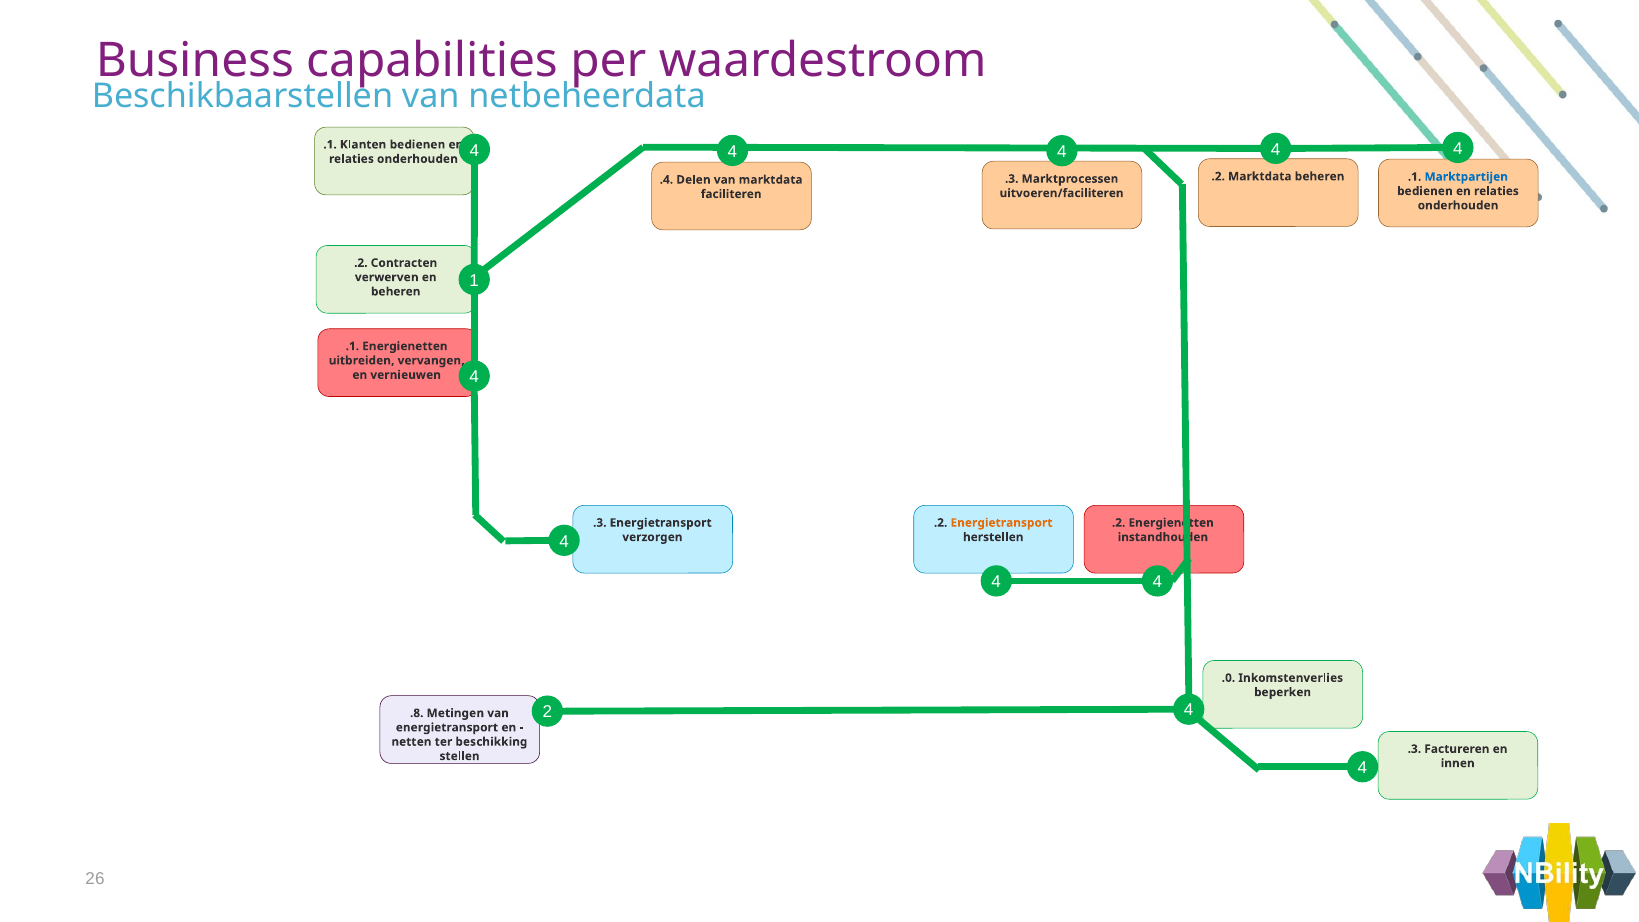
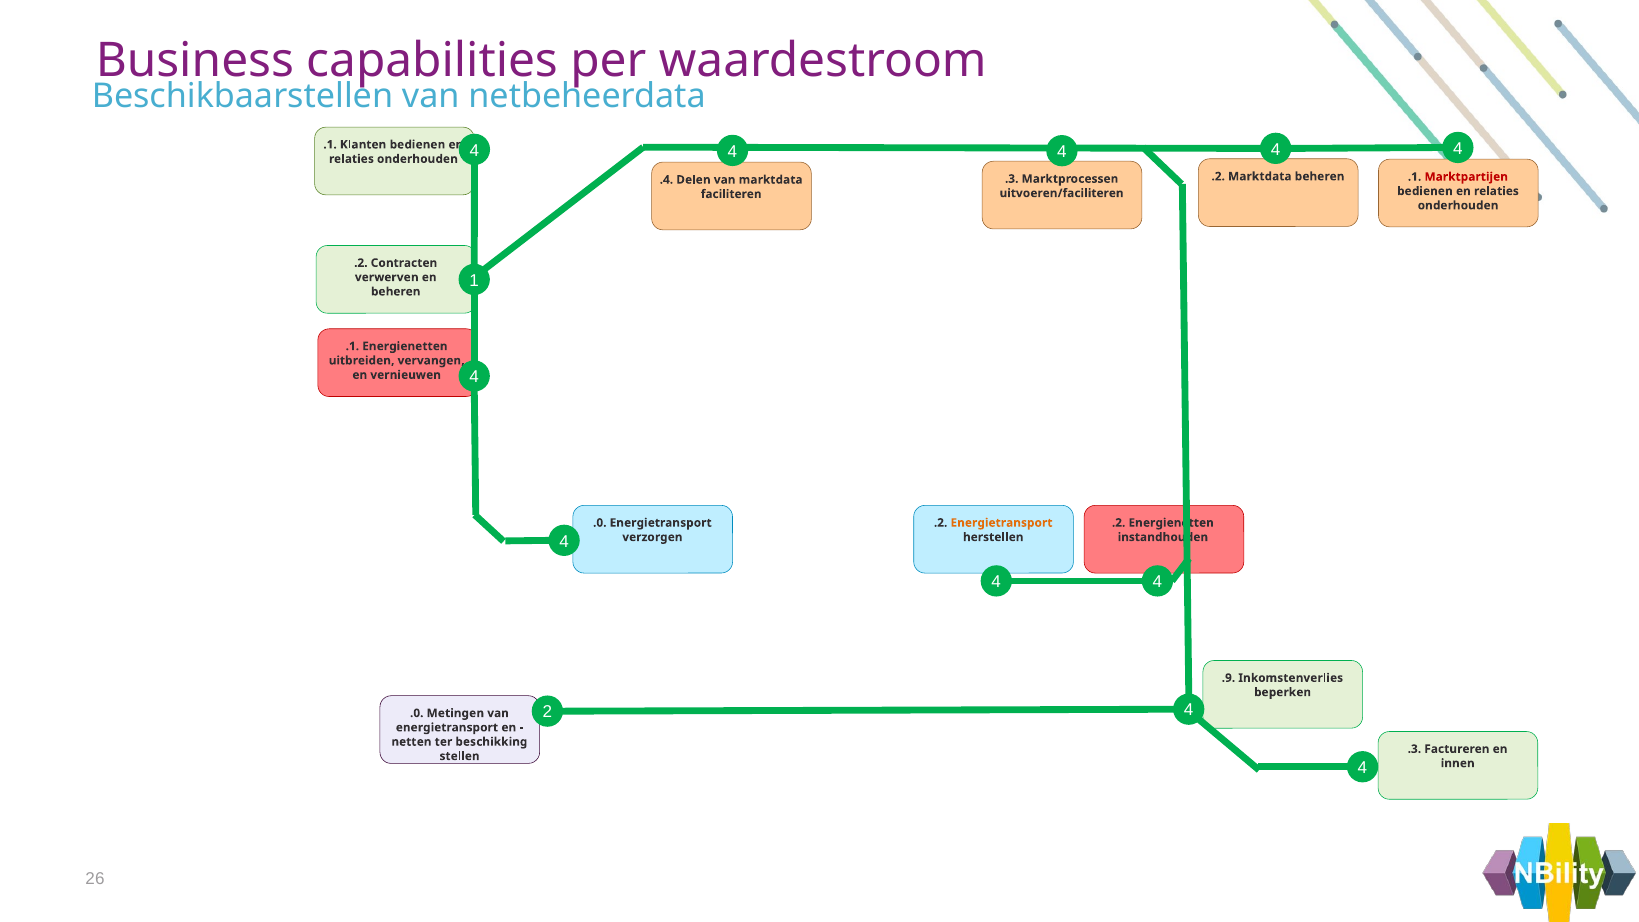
Marktpartijen colour: blue -> red
.3 at (600, 523): .3 -> .0
.0: .0 -> .9
.8 at (417, 713): .8 -> .0
